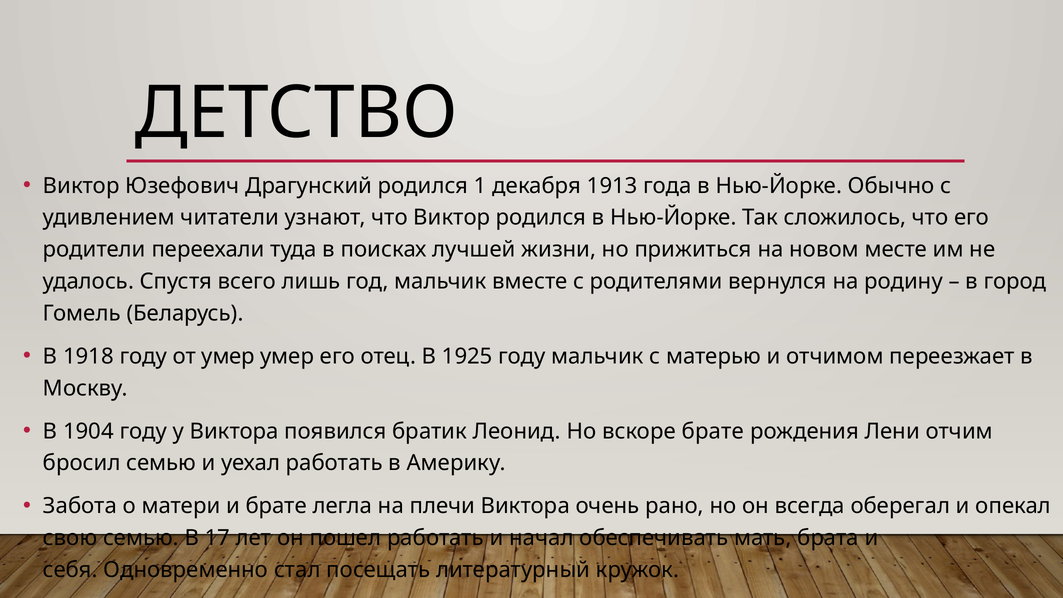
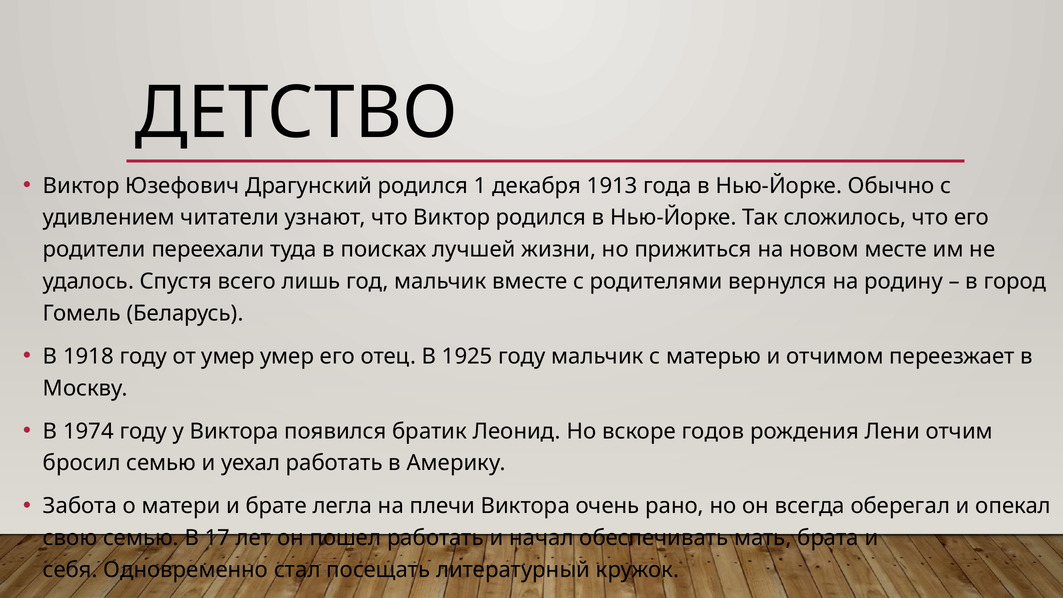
1904: 1904 -> 1974
вскоре брате: брате -> годов
